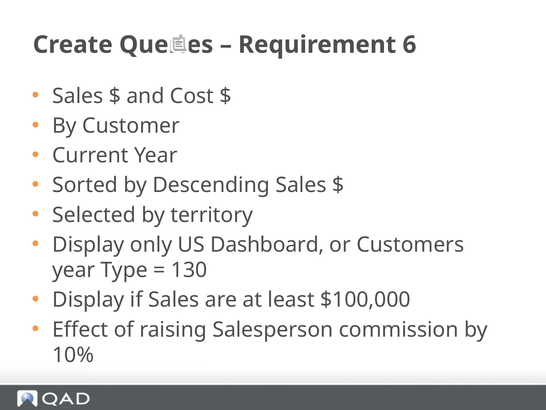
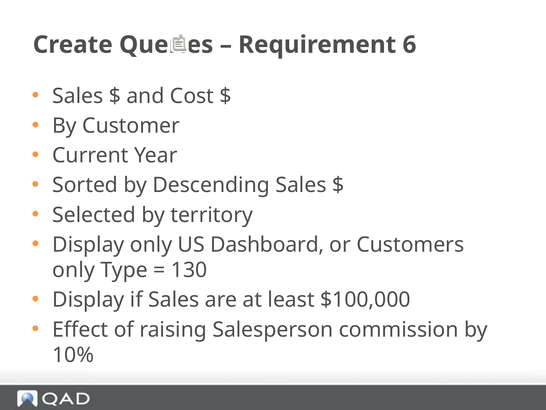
year at (74, 270): year -> only
